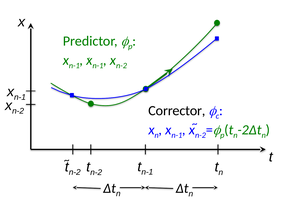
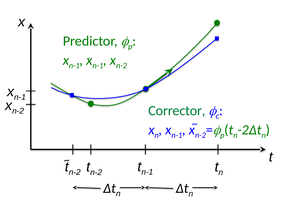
Corrector colour: black -> green
